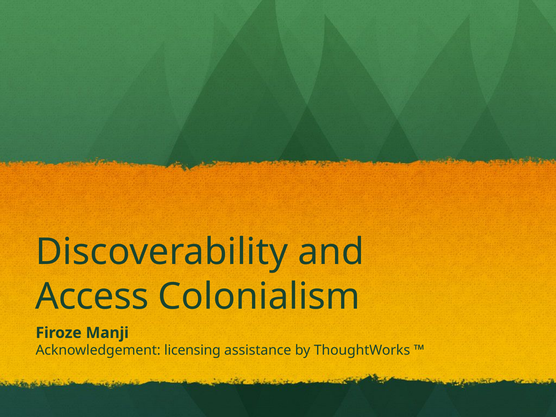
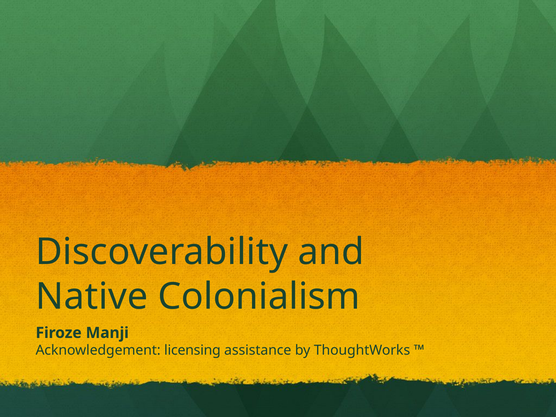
Access: Access -> Native
